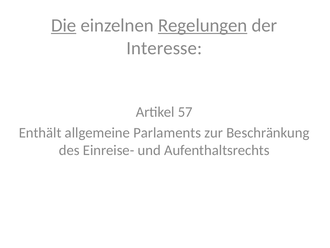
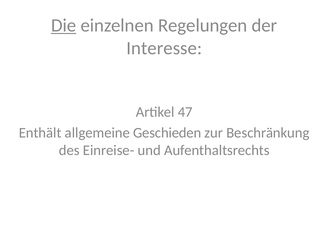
Regelungen underline: present -> none
57: 57 -> 47
Parlaments: Parlaments -> Geschieden
